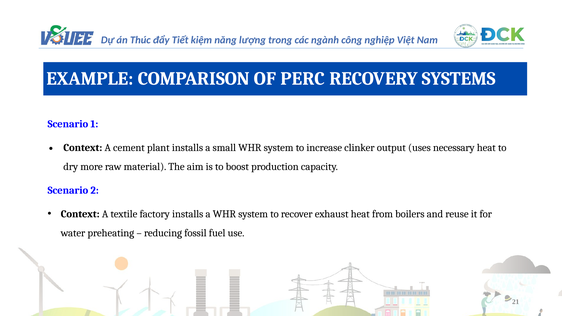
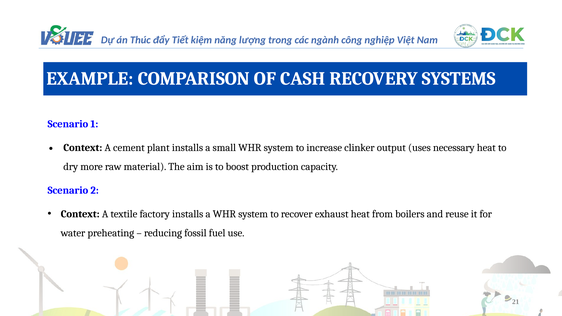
PERC: PERC -> CASH
